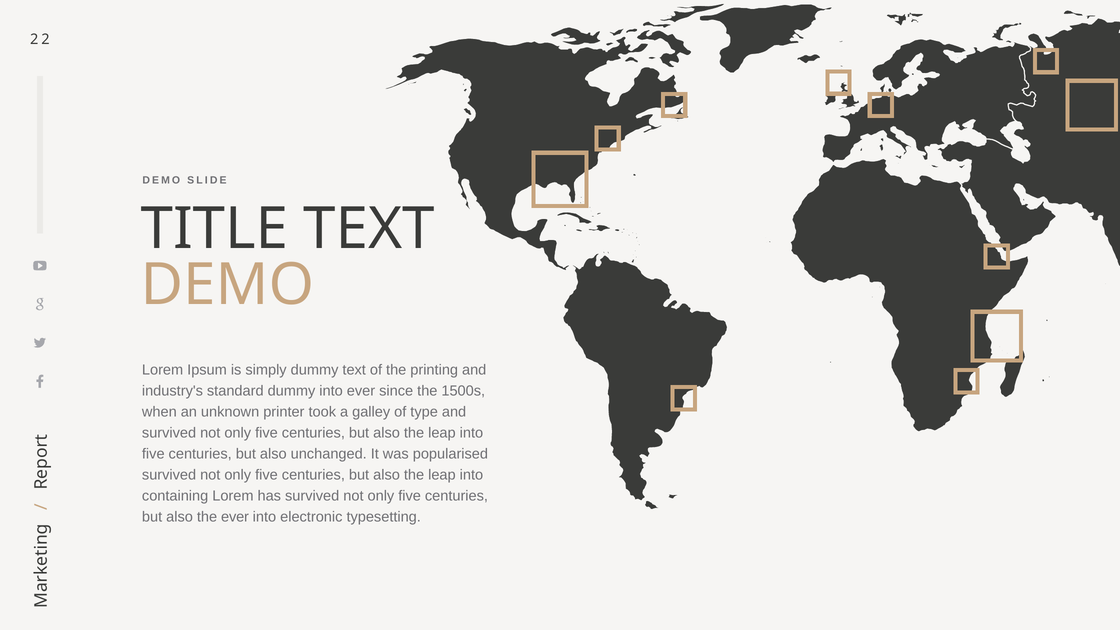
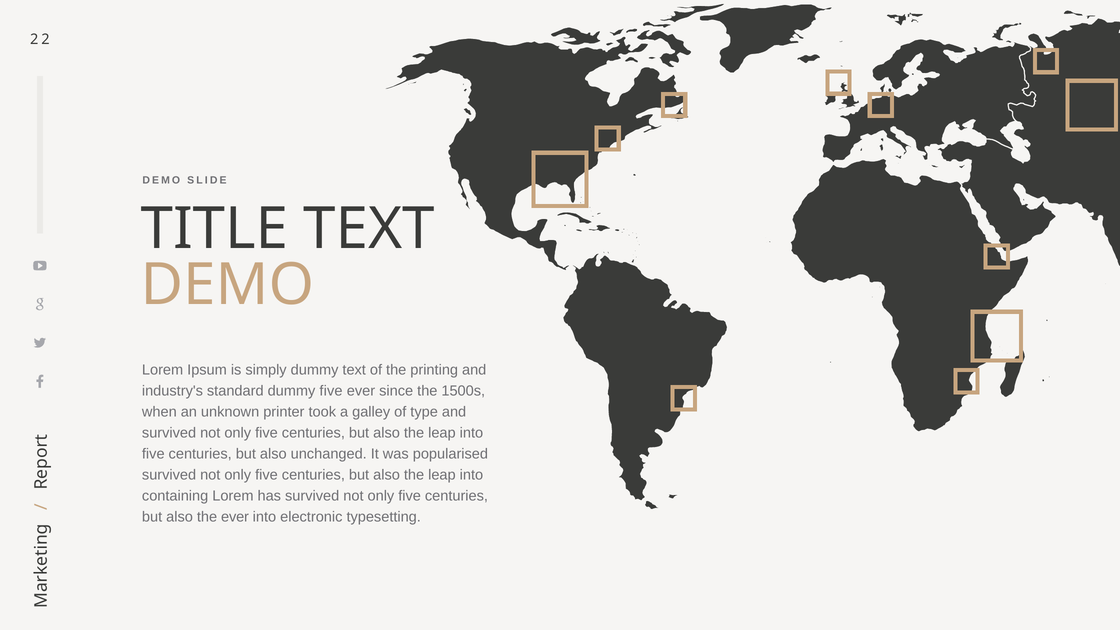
dummy into: into -> five
